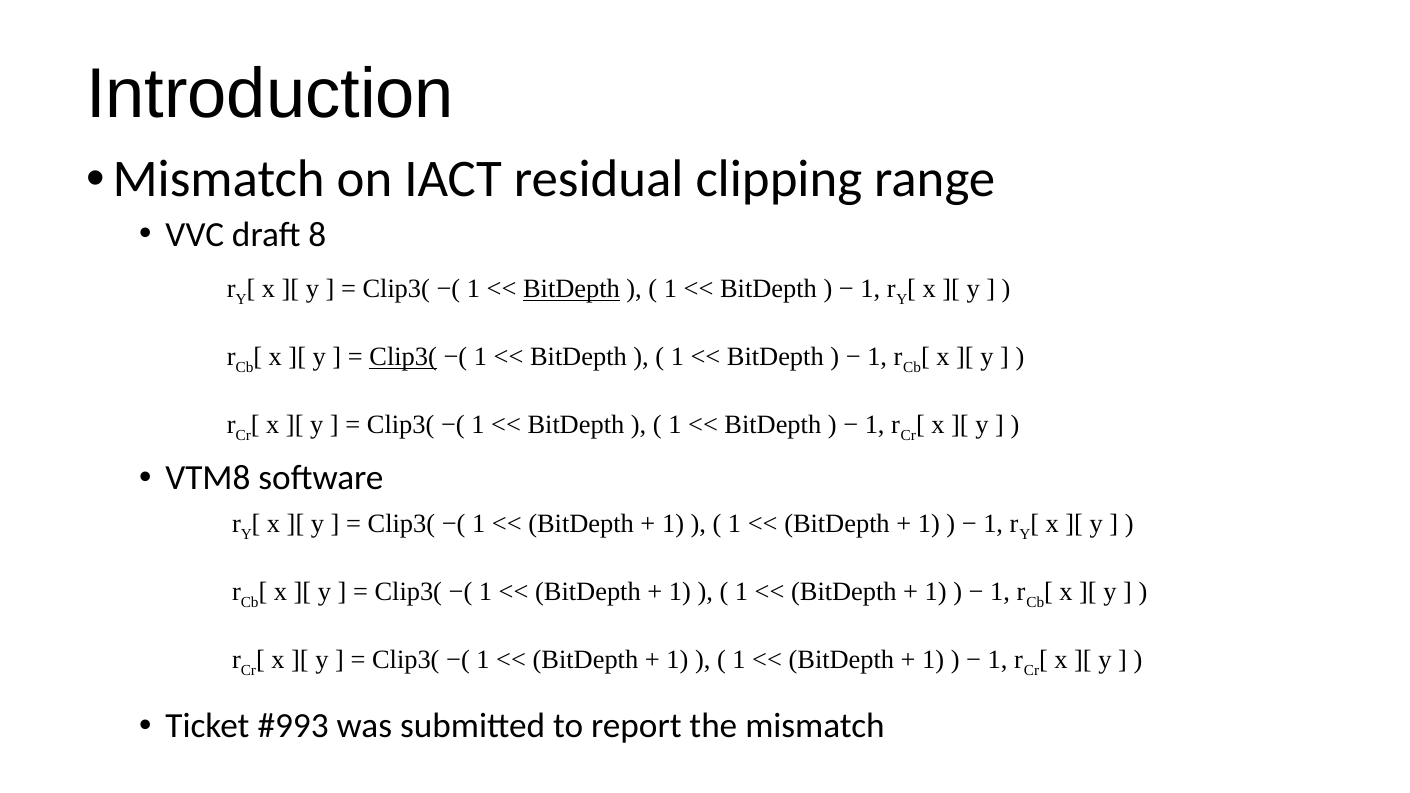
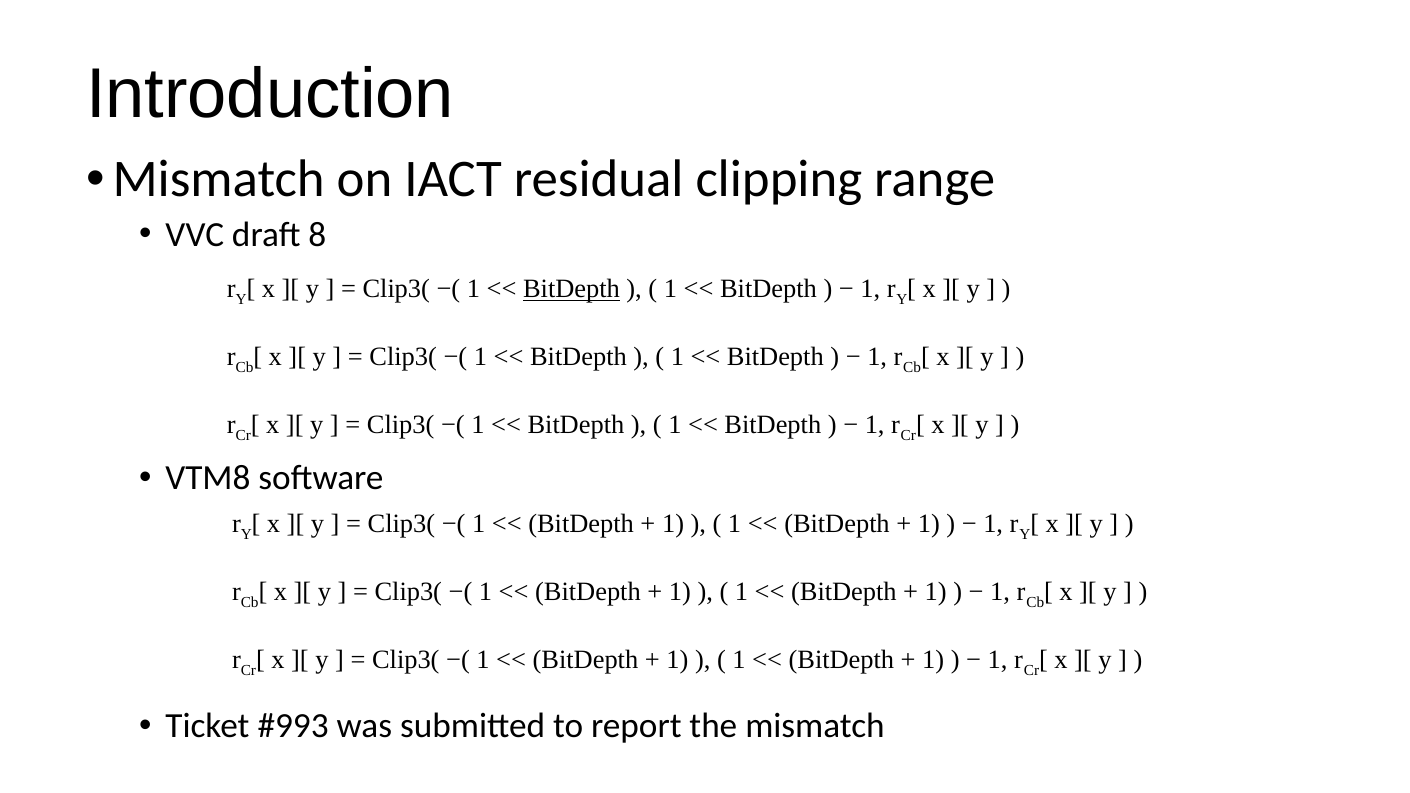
Clip3( at (403, 357) underline: present -> none
